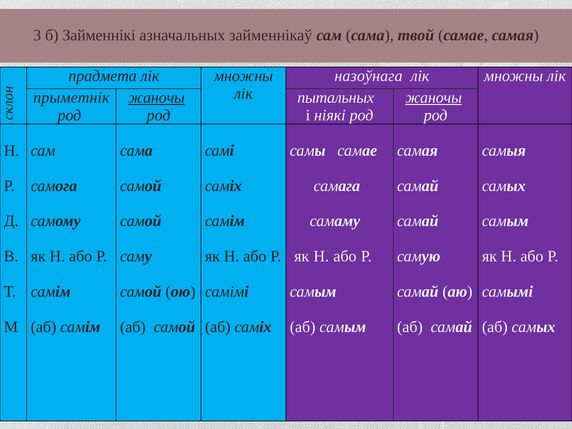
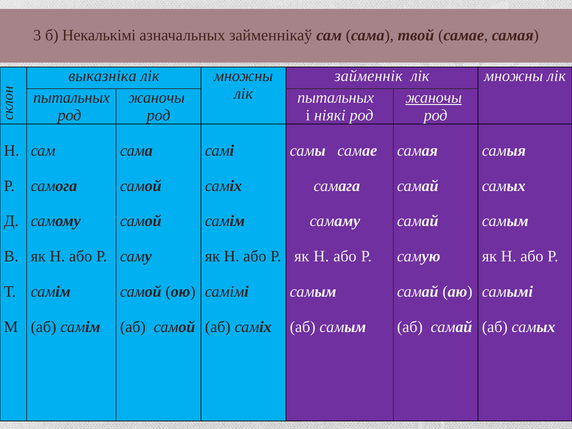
Займеннікі: Займеннікі -> Некалькімі
прадмета: прадмета -> выказніка
назоўнага: назоўнага -> займеннік
прыметнік at (71, 98): прыметнік -> пытальных
жаночы at (157, 98) underline: present -> none
